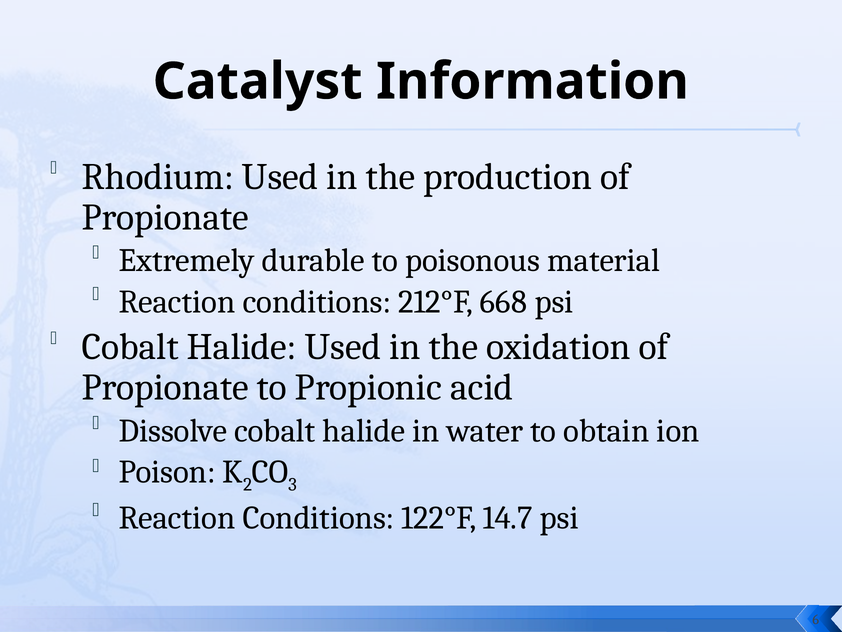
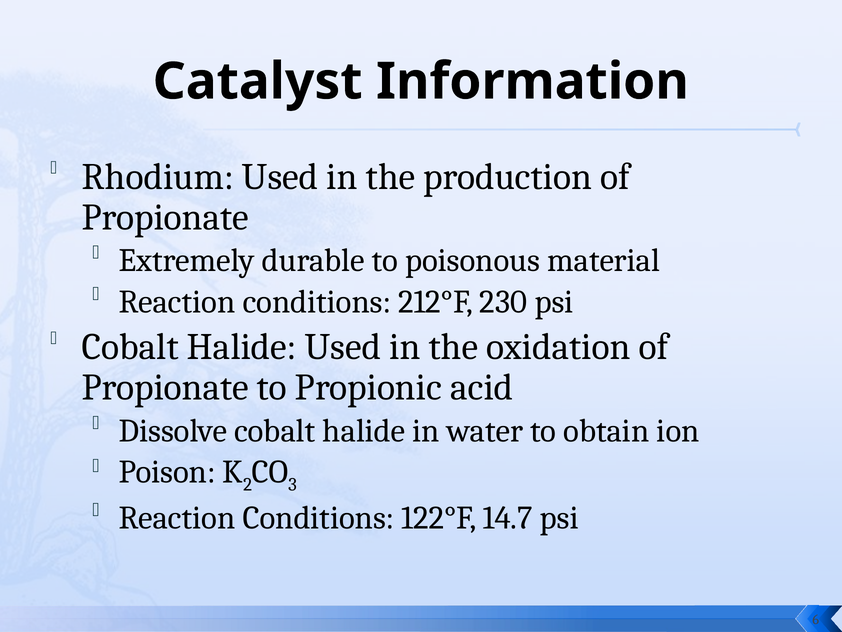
668: 668 -> 230
